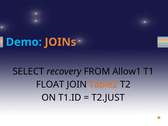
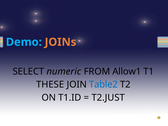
recovery: recovery -> numeric
FLOAT: FLOAT -> THESE
Table2 colour: orange -> blue
